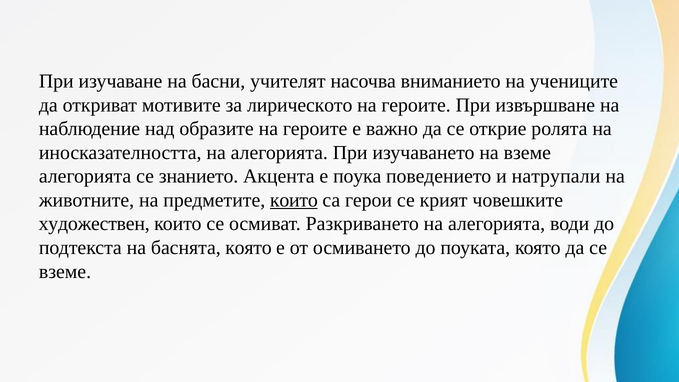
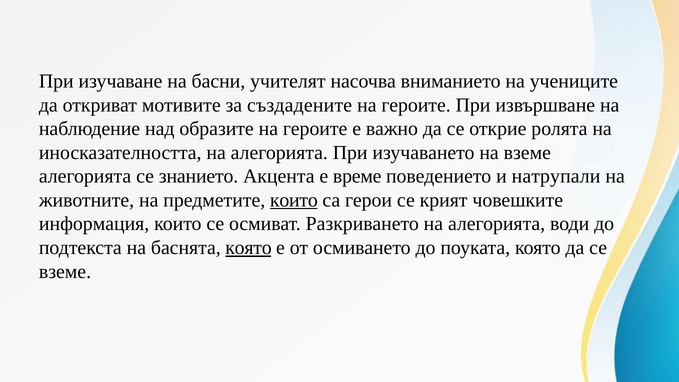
лирическото: лирическото -> създадените
поука: поука -> време
художествен: художествен -> информация
която at (249, 248) underline: none -> present
